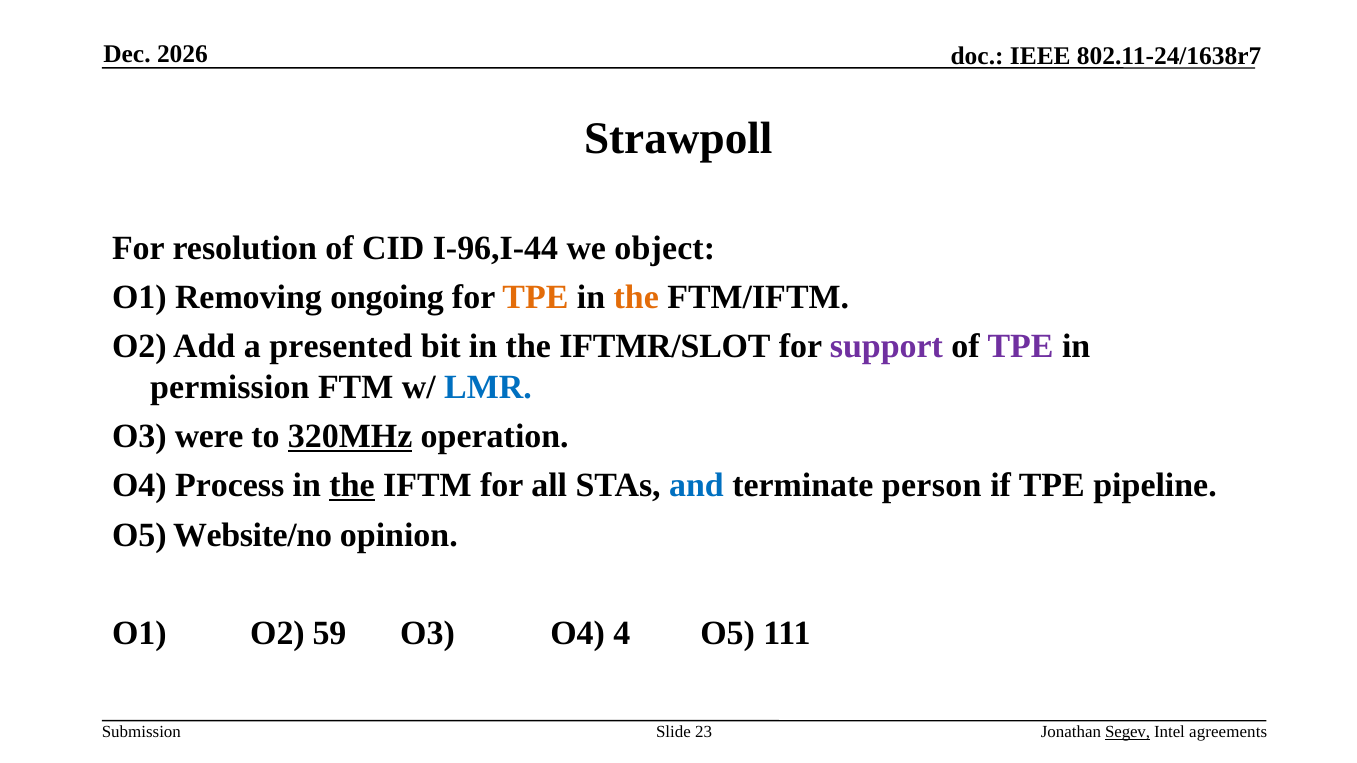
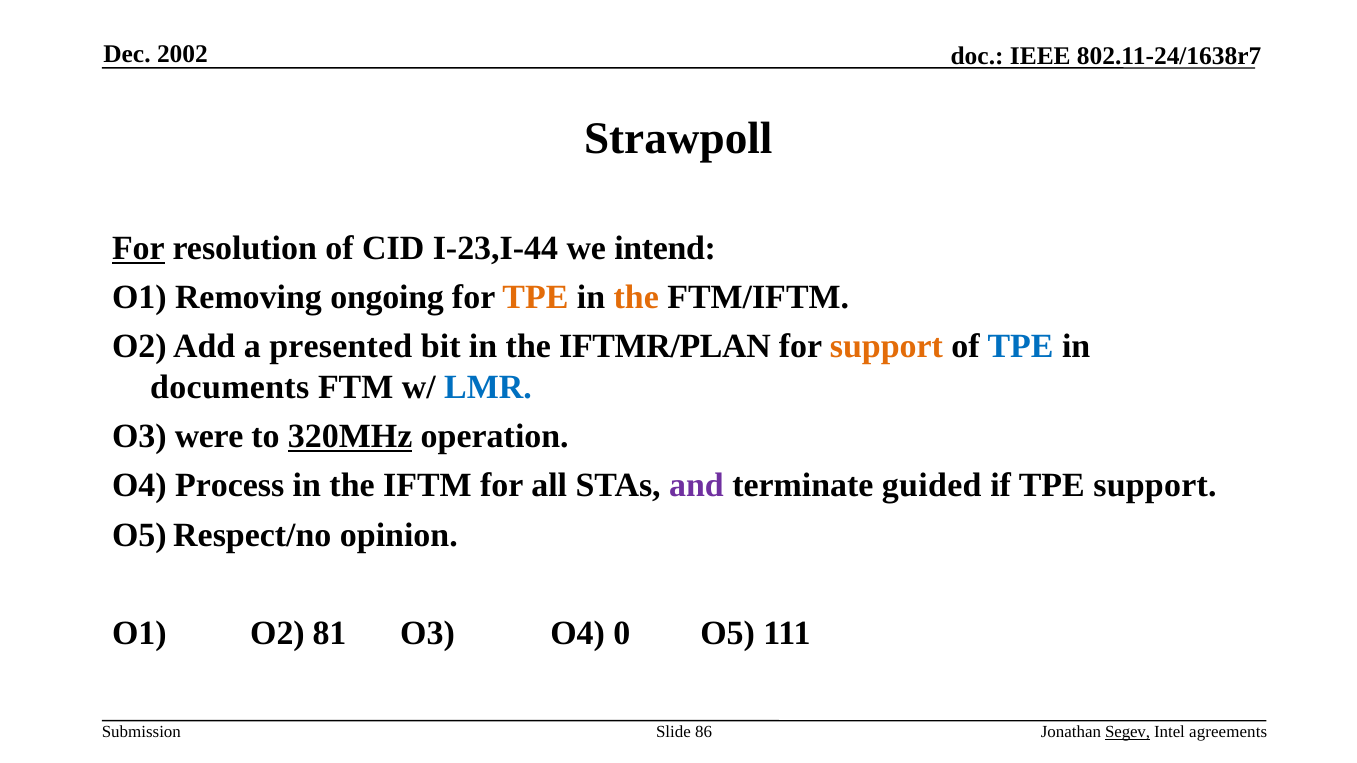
2026: 2026 -> 2002
For at (138, 248) underline: none -> present
I-96,I-44: I-96,I-44 -> I-23,I-44
object: object -> intend
IFTMR/SLOT: IFTMR/SLOT -> IFTMR/PLAN
support at (886, 347) colour: purple -> orange
TPE at (1021, 347) colour: purple -> blue
permission: permission -> documents
the at (352, 486) underline: present -> none
and colour: blue -> purple
person: person -> guided
TPE pipeline: pipeline -> support
Website/no: Website/no -> Respect/no
59: 59 -> 81
4: 4 -> 0
23: 23 -> 86
